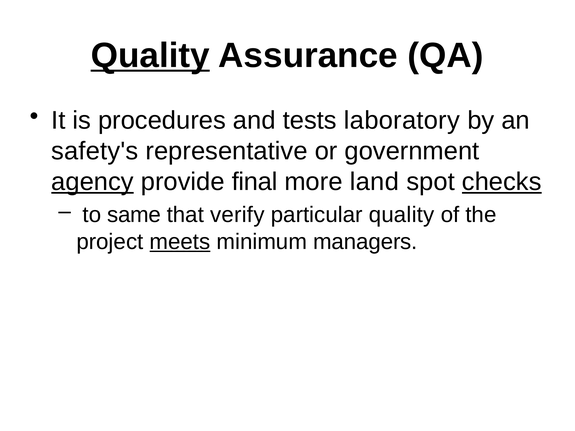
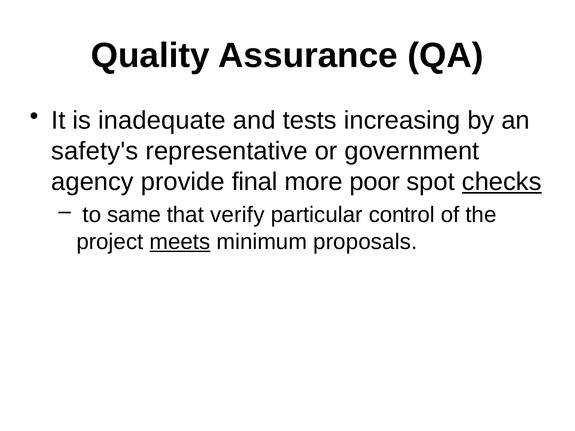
Quality at (150, 56) underline: present -> none
procedures: procedures -> inadequate
laboratory: laboratory -> increasing
agency underline: present -> none
land: land -> poor
particular quality: quality -> control
managers: managers -> proposals
